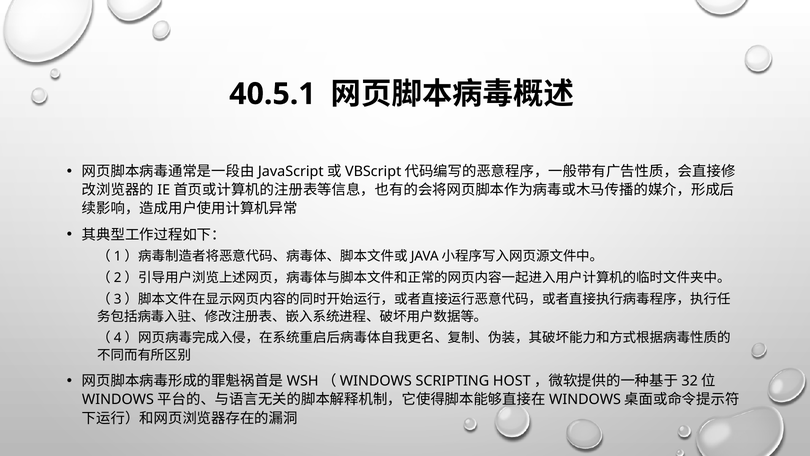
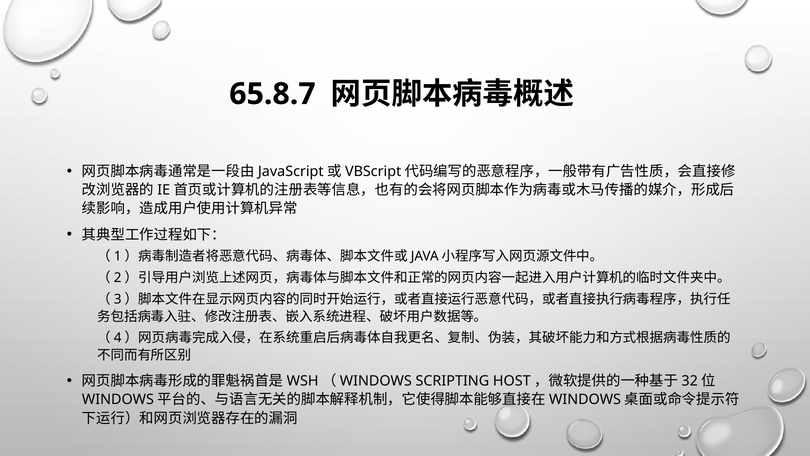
40.5.1: 40.5.1 -> 65.8.7
